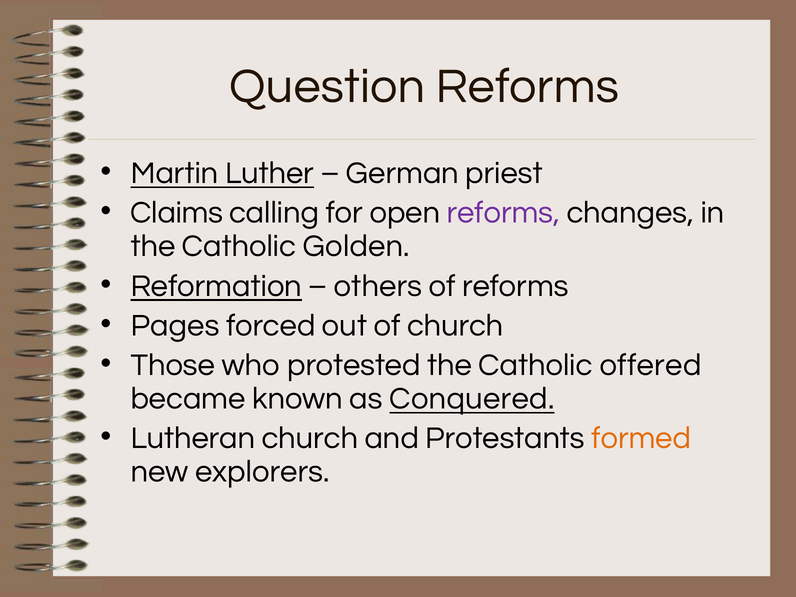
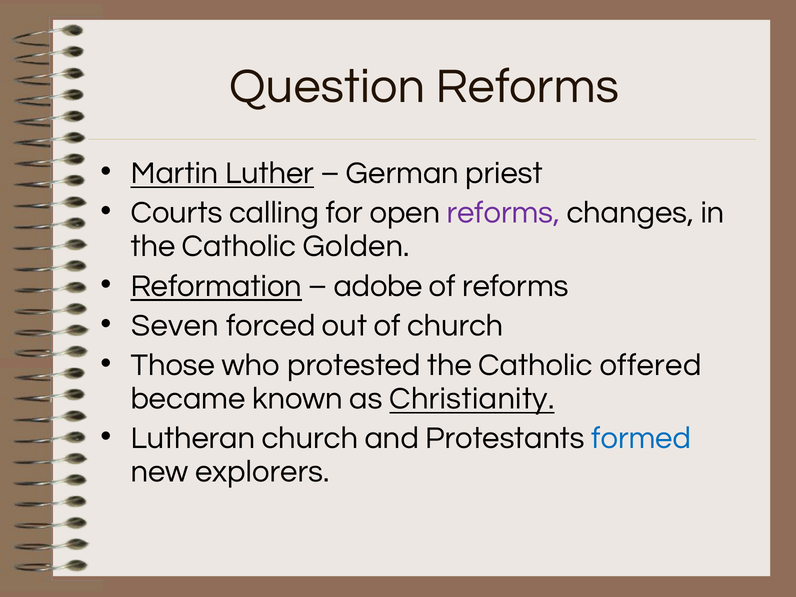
Claims: Claims -> Courts
others: others -> adobe
Pages: Pages -> Seven
Conquered: Conquered -> Christianity
formed colour: orange -> blue
